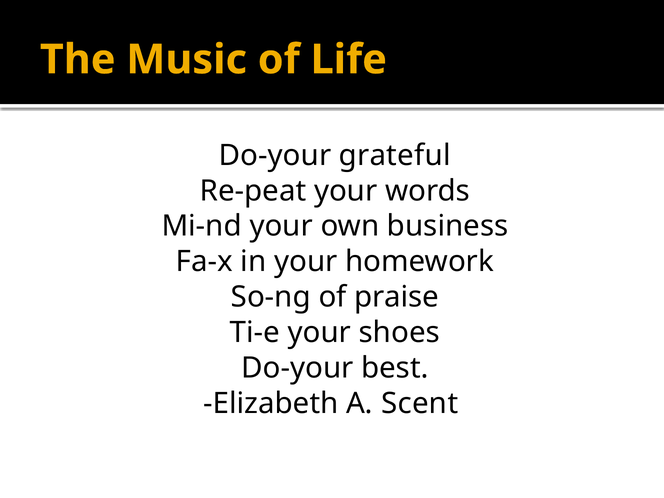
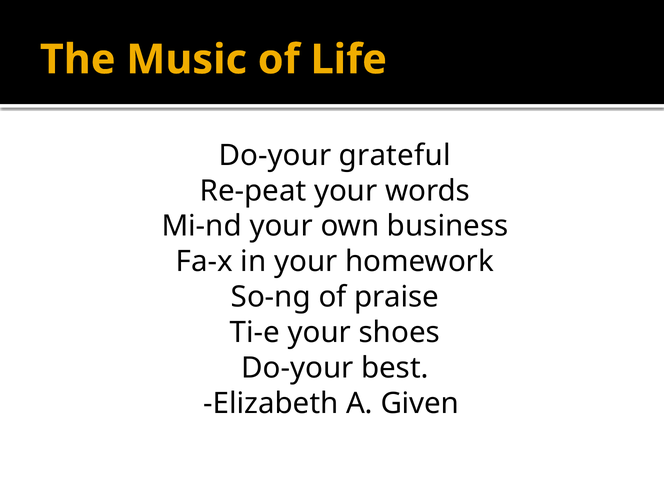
Scent: Scent -> Given
